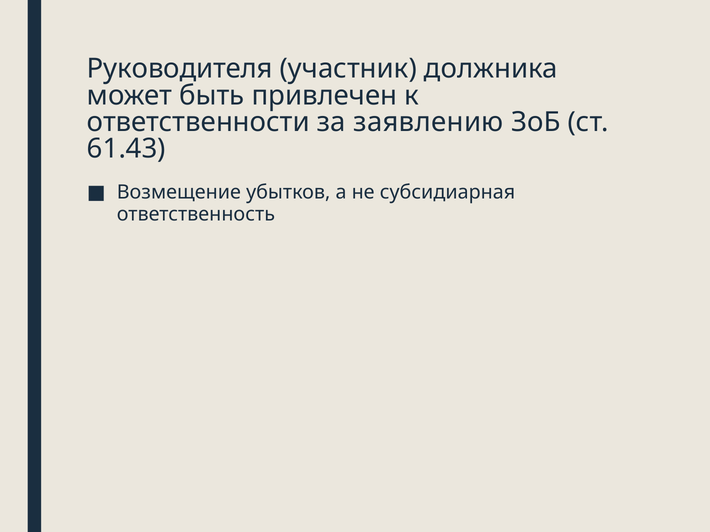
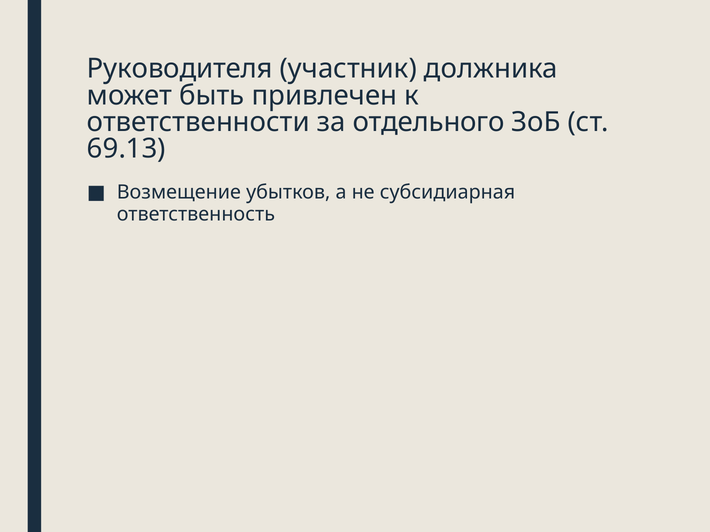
заявлению: заявлению -> отдельного
61.43: 61.43 -> 69.13
